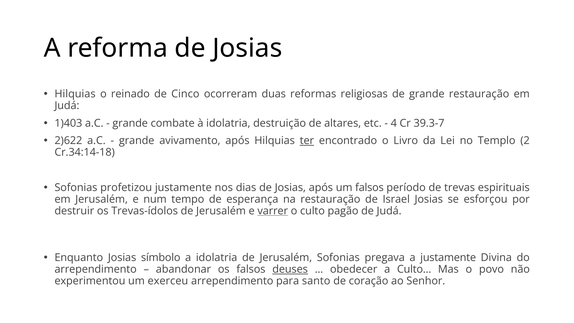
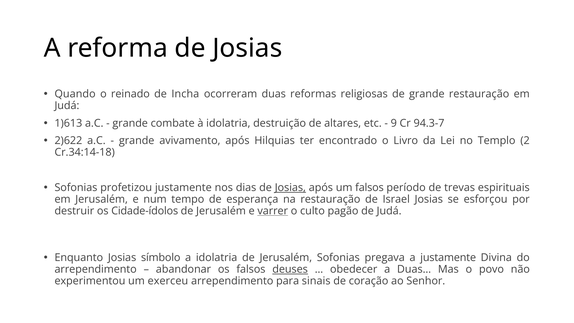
Hilquias at (75, 94): Hilquias -> Quando
Cinco: Cinco -> Incha
1)403: 1)403 -> 1)613
4: 4 -> 9
39.3-7: 39.3-7 -> 94.3-7
ter underline: present -> none
Josias at (290, 188) underline: none -> present
Trevas-ídolos: Trevas-ídolos -> Cidade-ídolos
Culto…: Culto… -> Duas…
santo: santo -> sinais
